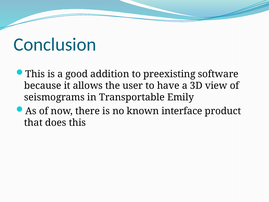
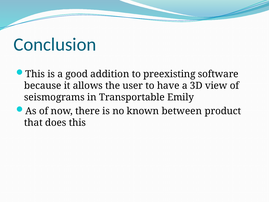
interface: interface -> between
